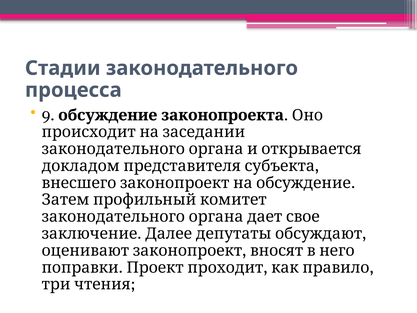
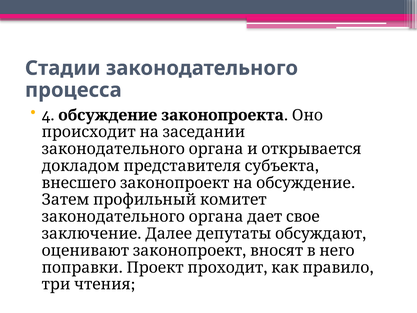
9: 9 -> 4
